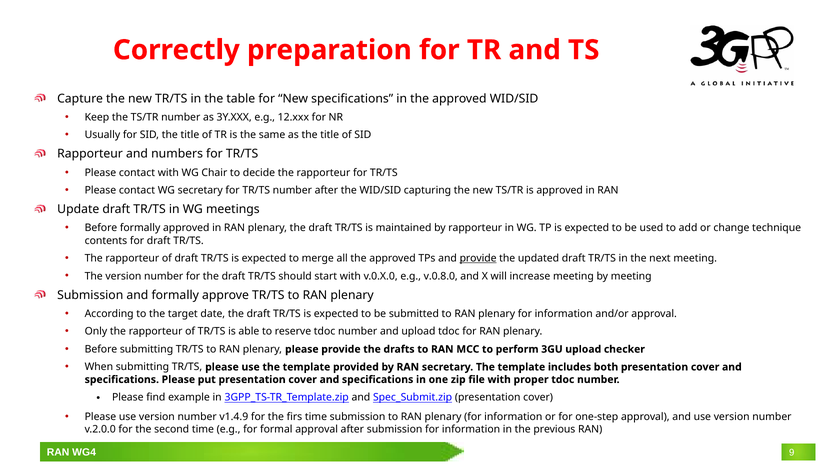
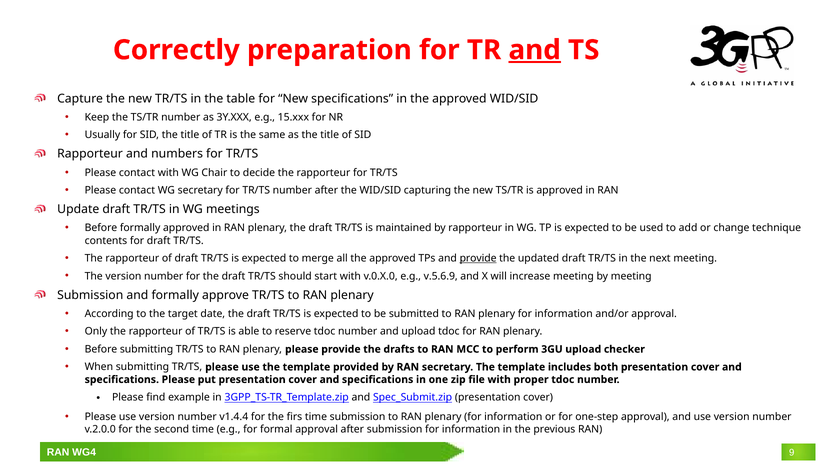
and at (535, 50) underline: none -> present
12.xxx: 12.xxx -> 15.xxx
v.0.8.0: v.0.8.0 -> v.5.6.9
v1.4.9: v1.4.9 -> v1.4.4
